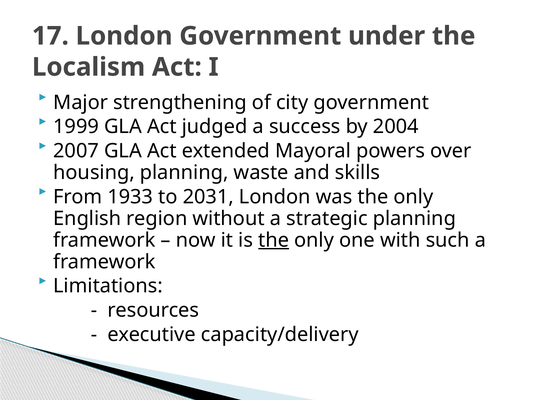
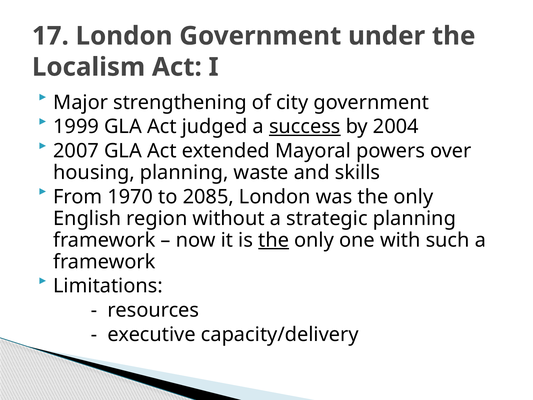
success underline: none -> present
1933: 1933 -> 1970
2031: 2031 -> 2085
